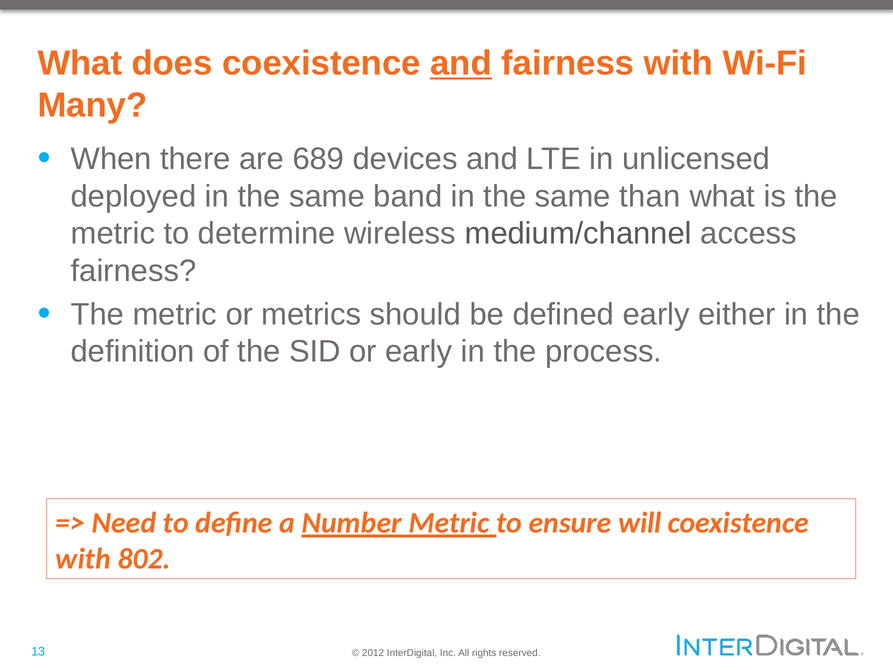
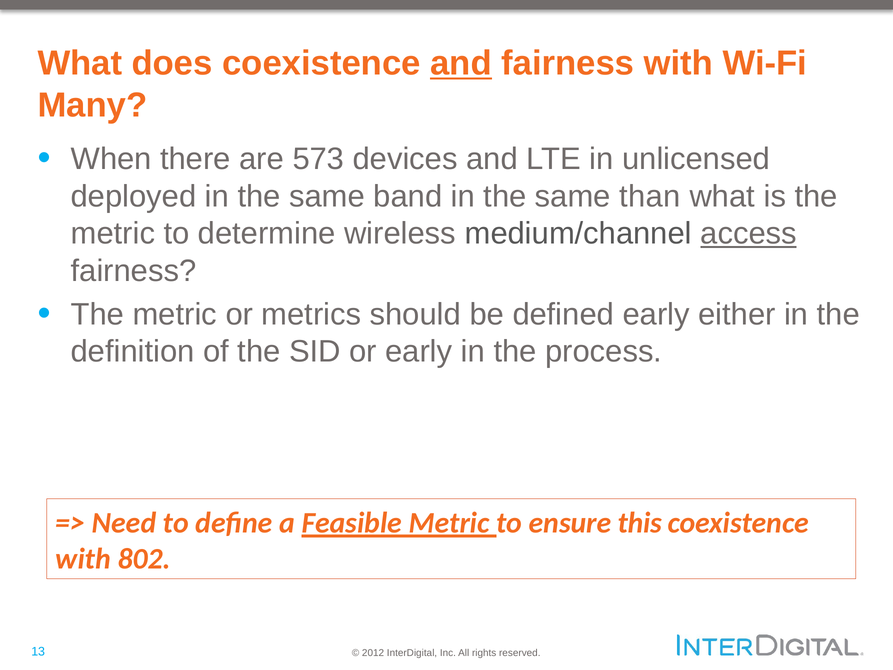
689: 689 -> 573
access underline: none -> present
Number: Number -> Feasible
will: will -> this
